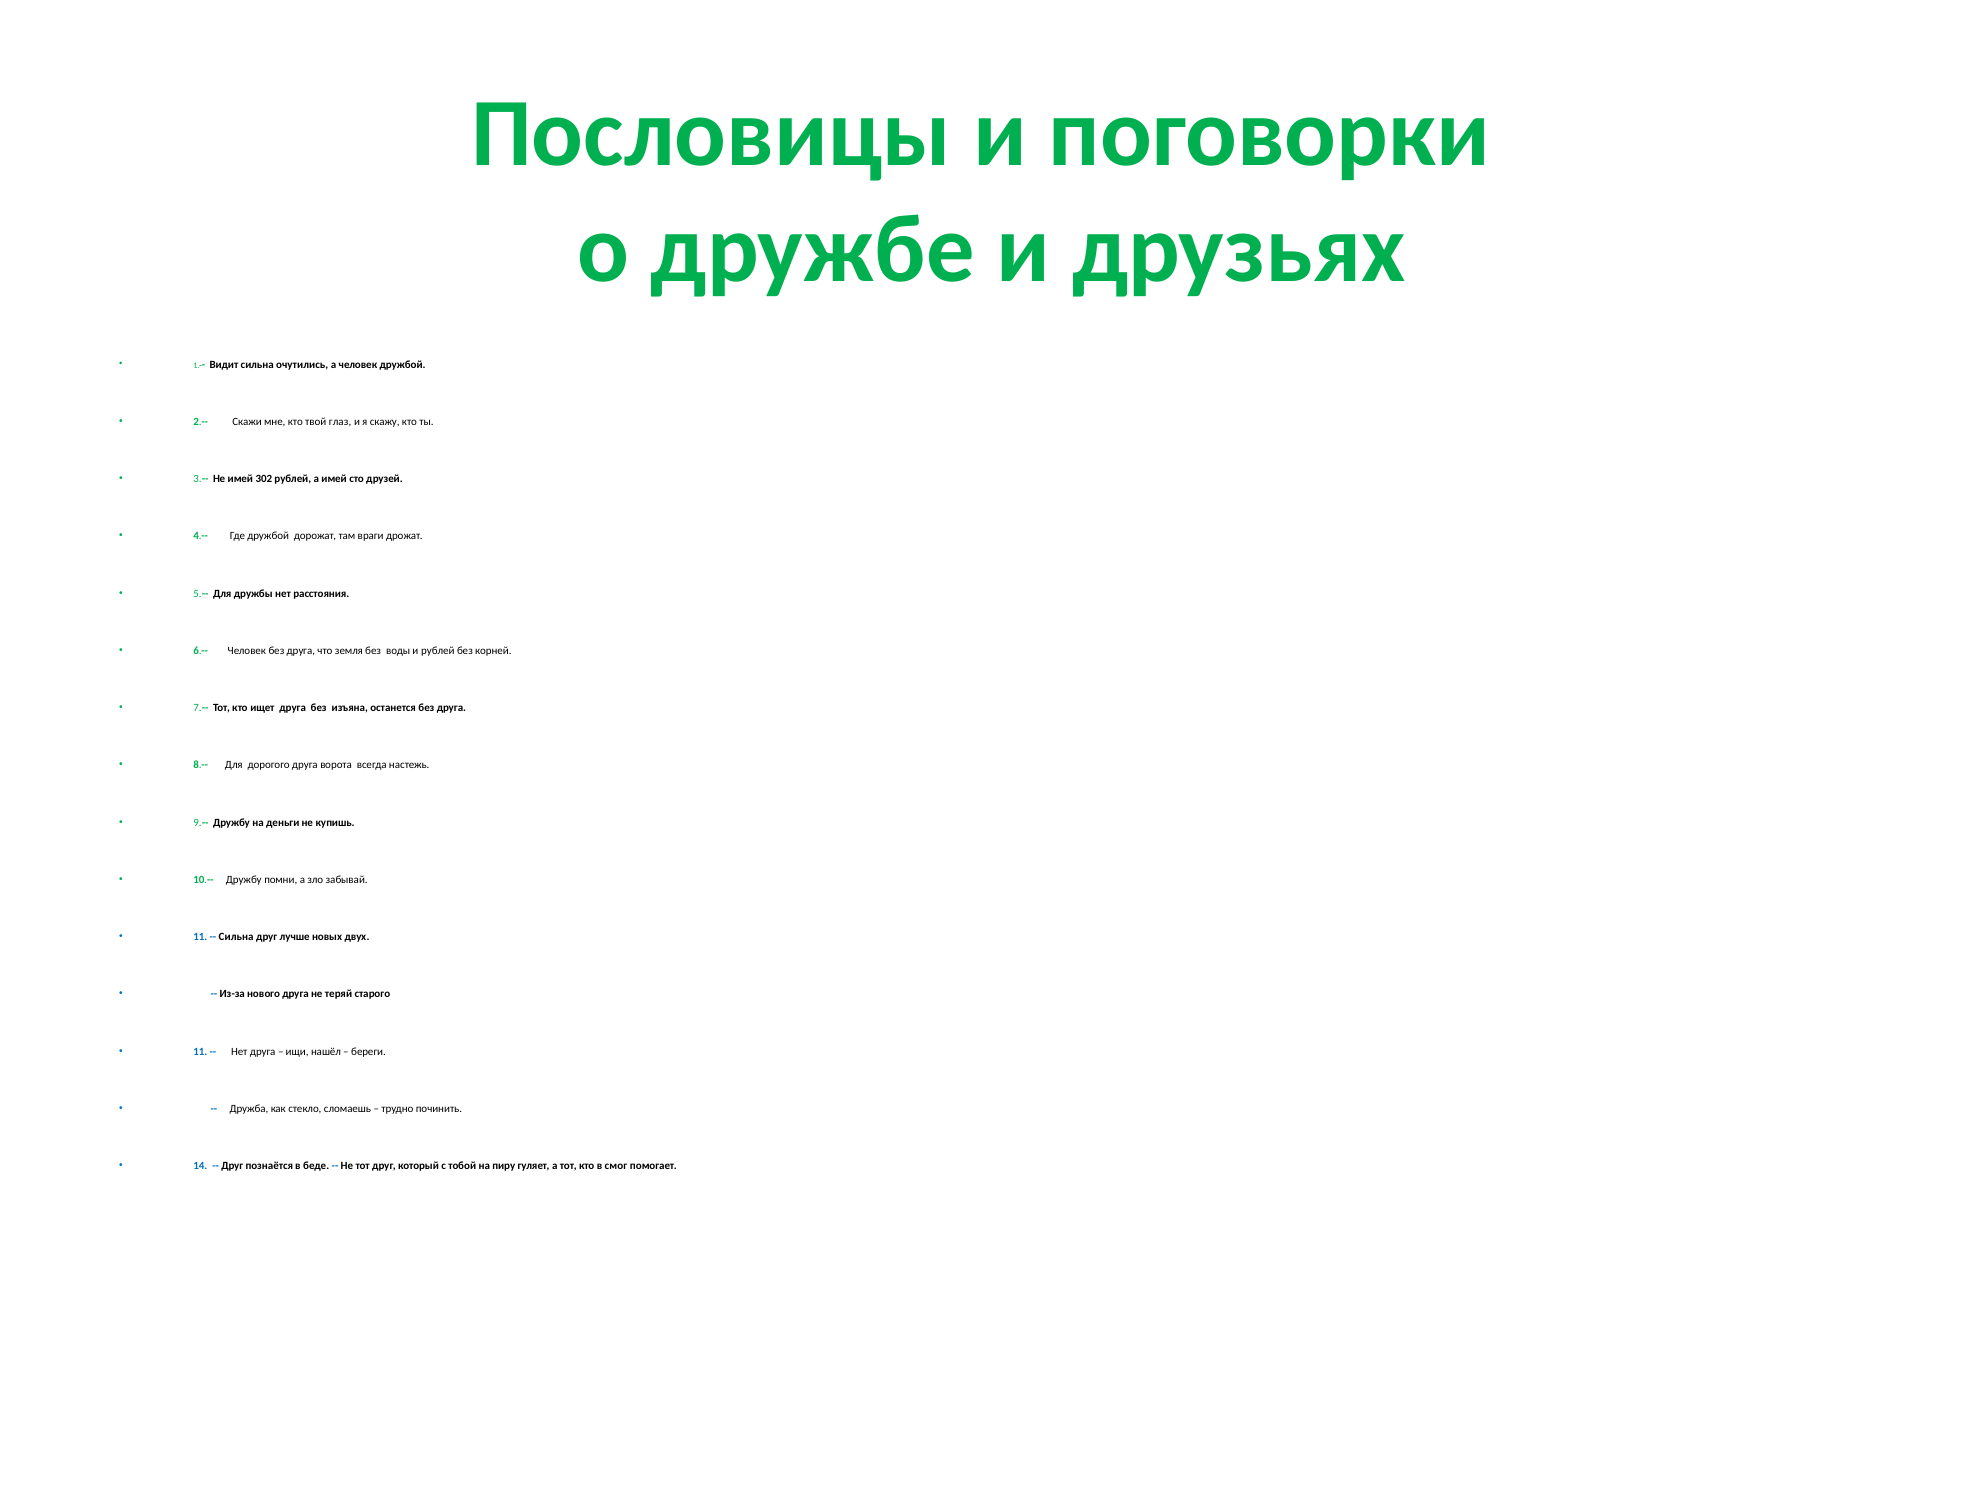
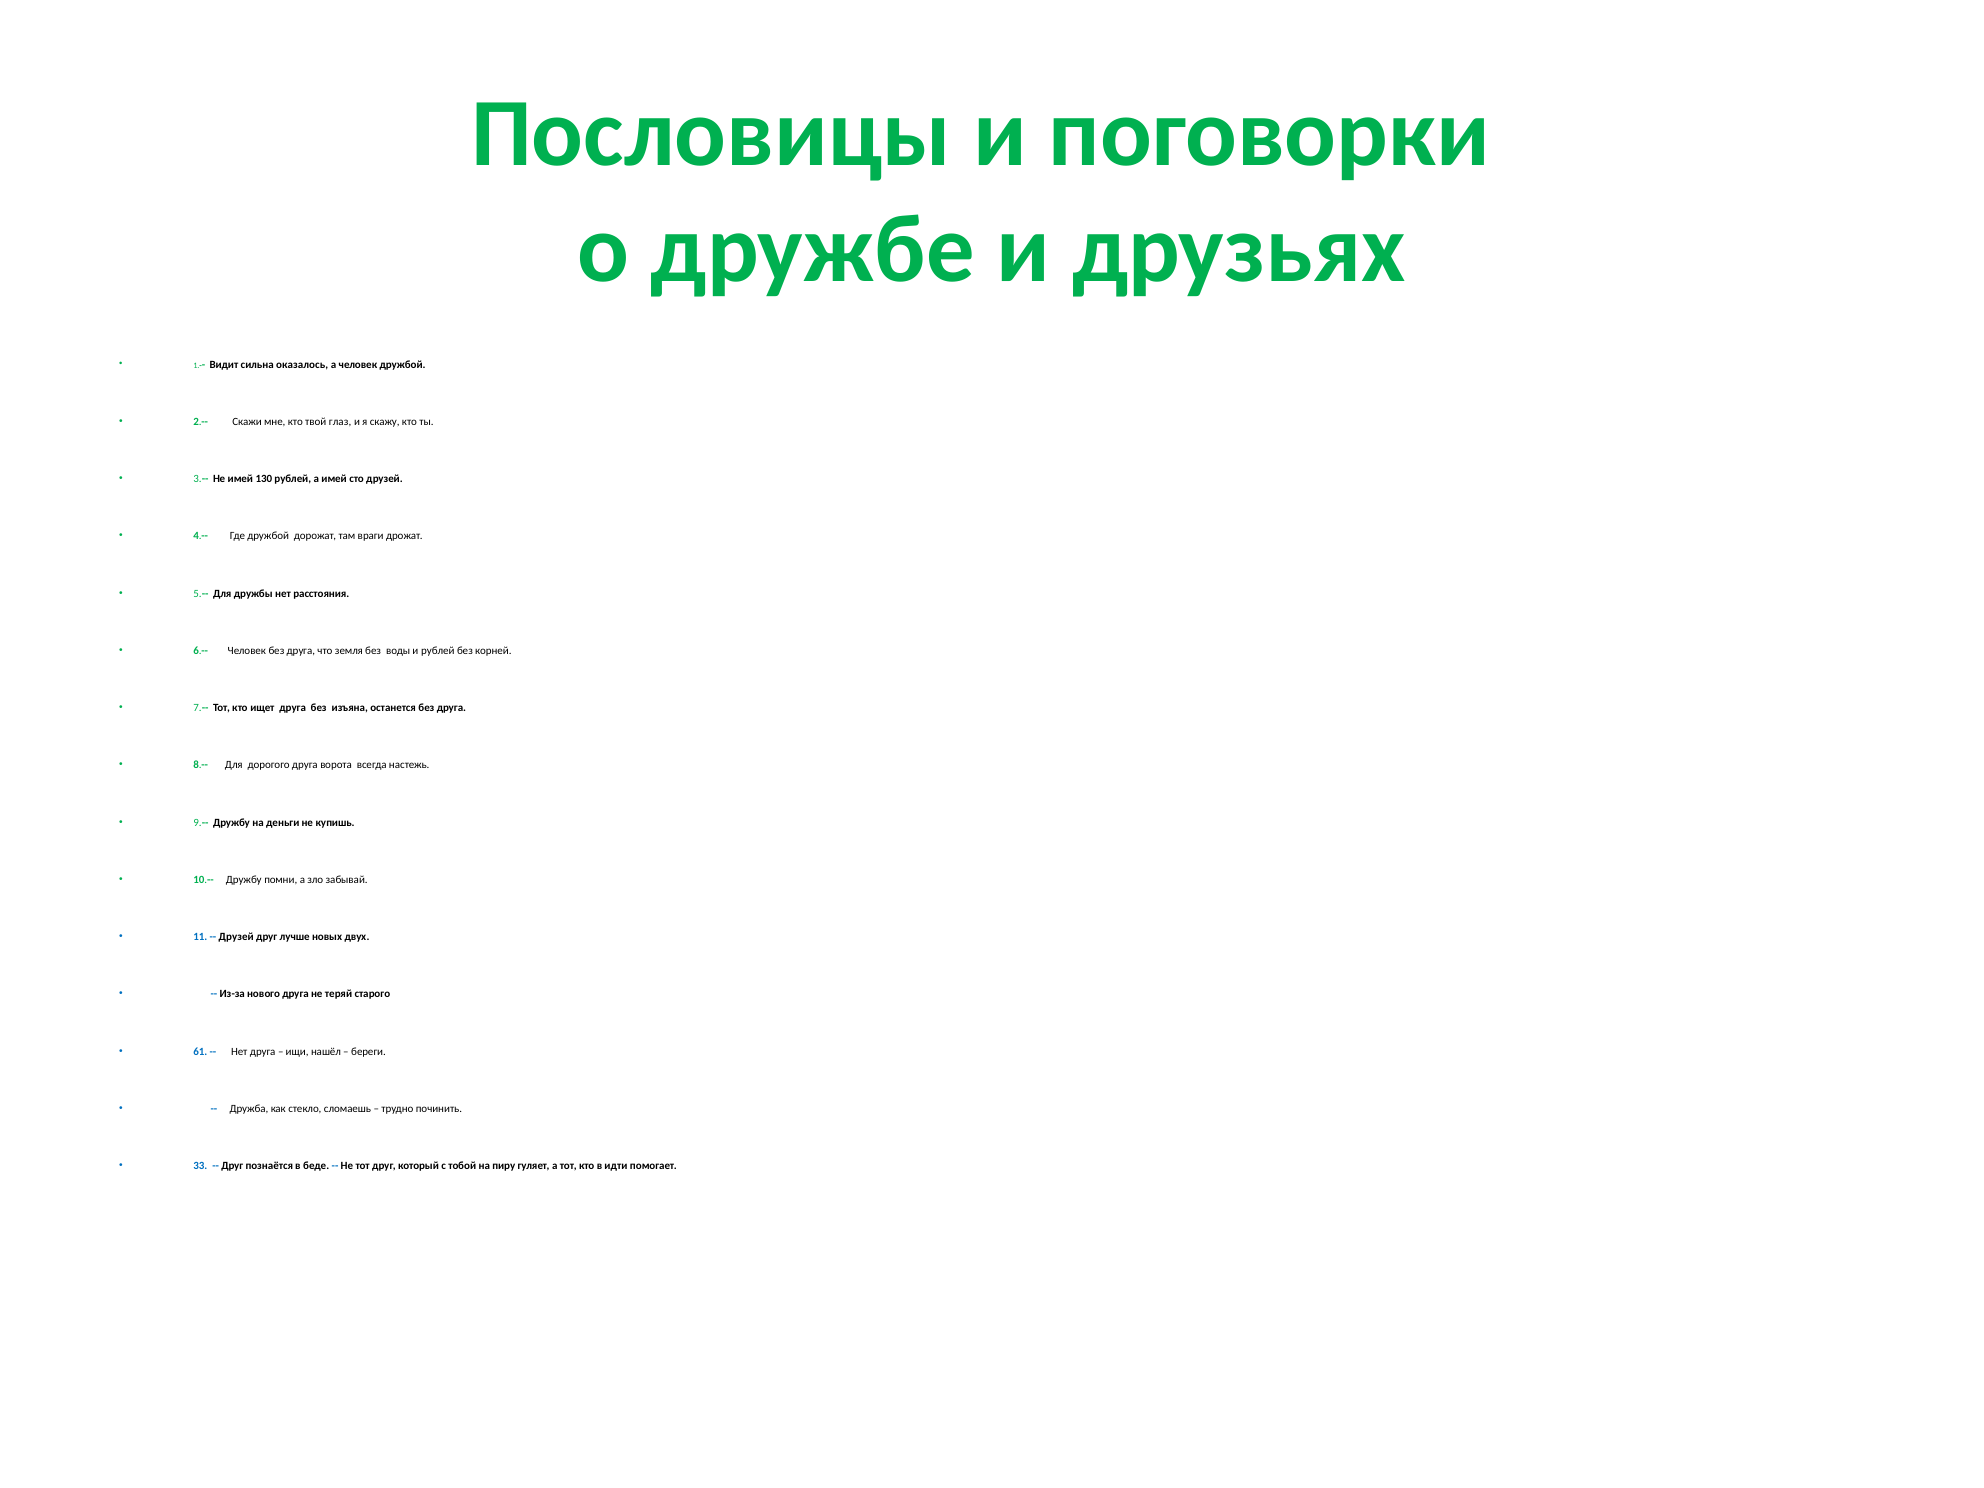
очутились: очутились -> оказалось
302: 302 -> 130
Сильна at (236, 937): Сильна -> Друзей
11 at (200, 1052): 11 -> 61
14: 14 -> 33
смог: смог -> идти
